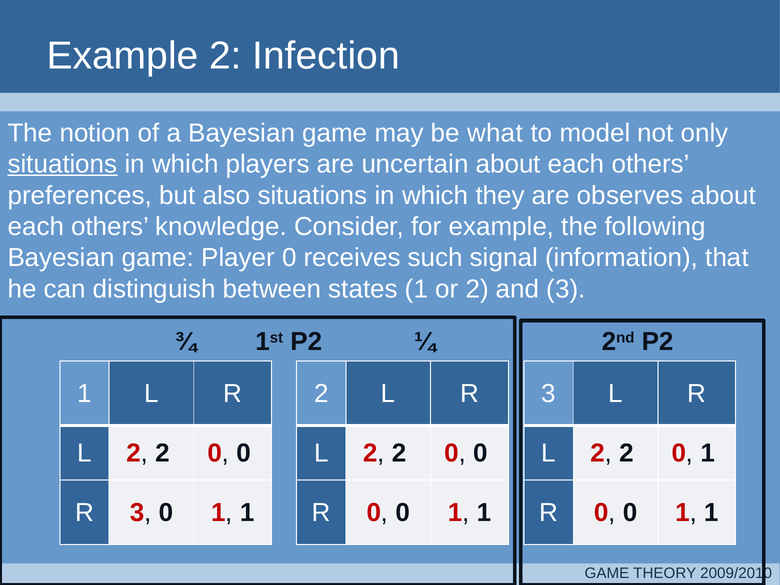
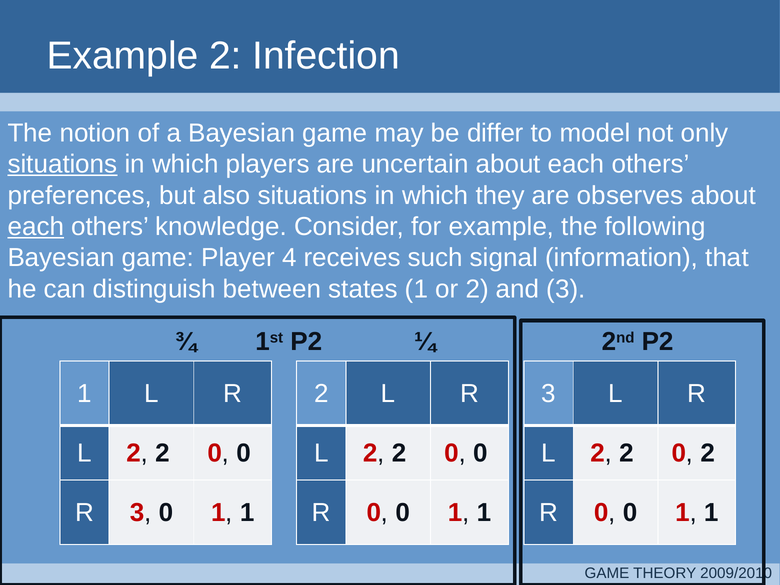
what: what -> differ
each at (36, 227) underline: none -> present
Player 0: 0 -> 4
2 0 1: 1 -> 2
